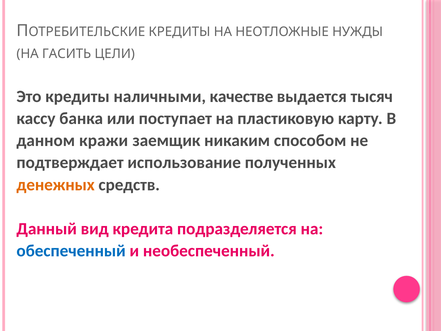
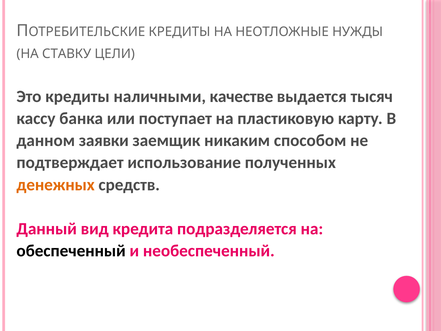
ГАСИТЬ: ГАСИТЬ -> СТАВКУ
кражи: кражи -> заявки
обеспеченный colour: blue -> black
